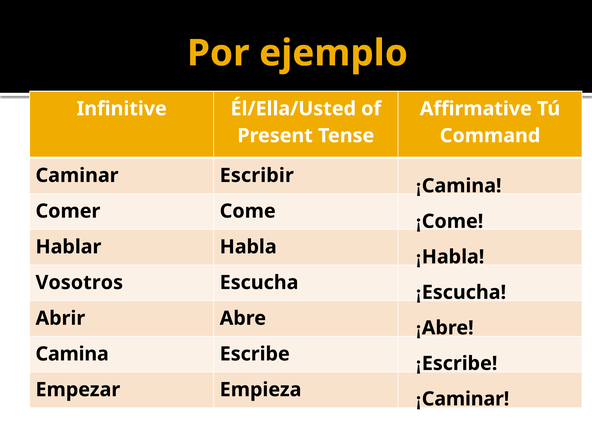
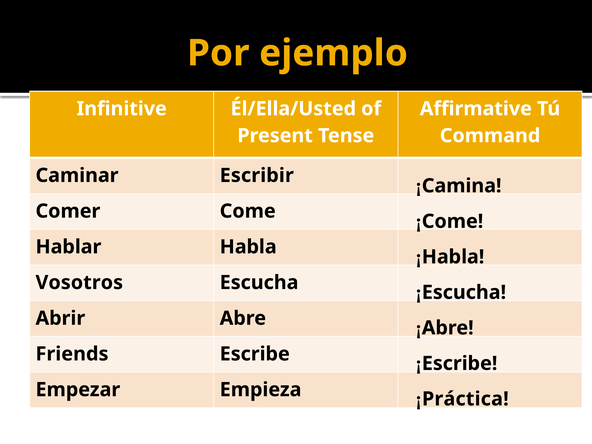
Camina at (72, 354): Camina -> Friends
Caminar at (466, 399): Caminar -> Práctica
